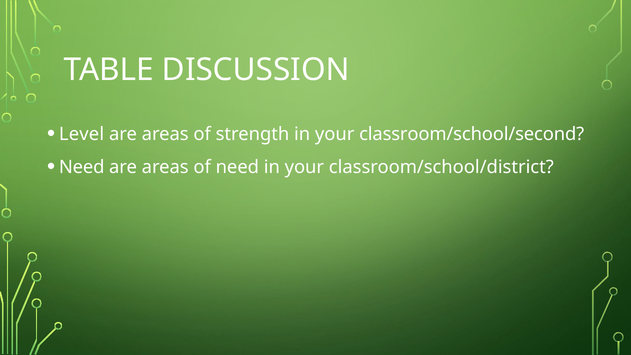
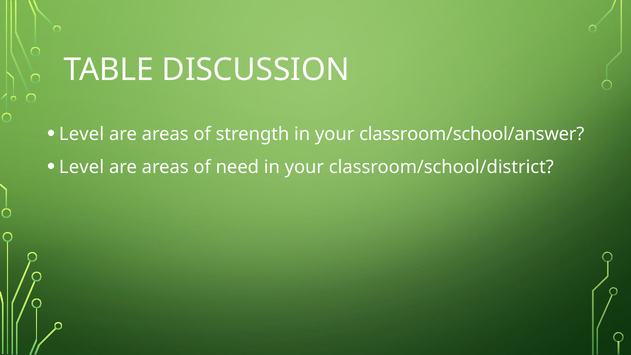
classroom/school/second: classroom/school/second -> classroom/school/answer
Need at (82, 167): Need -> Level
